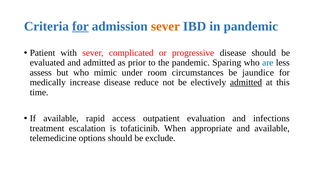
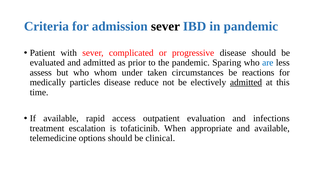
for at (80, 26) underline: present -> none
sever at (165, 26) colour: orange -> black
mimic: mimic -> whom
room: room -> taken
jaundice: jaundice -> reactions
increase: increase -> particles
exclude: exclude -> clinical
